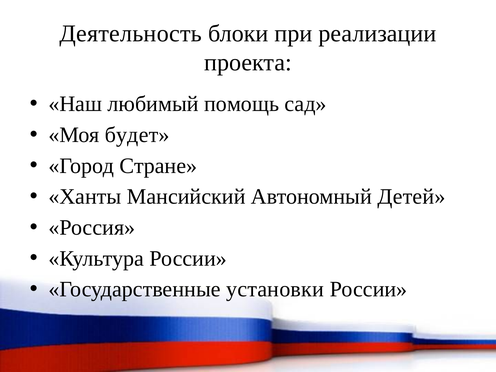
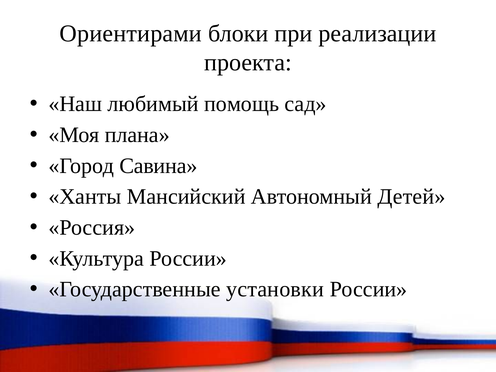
Деятельность: Деятельность -> Ориентирами
будет: будет -> плана
Стране: Стране -> Савина
